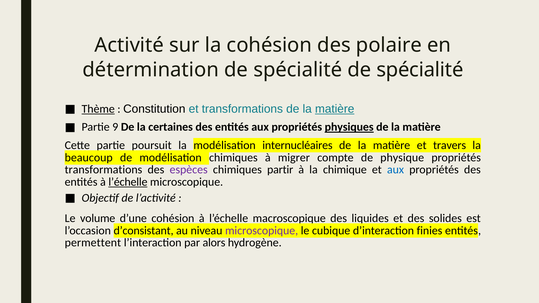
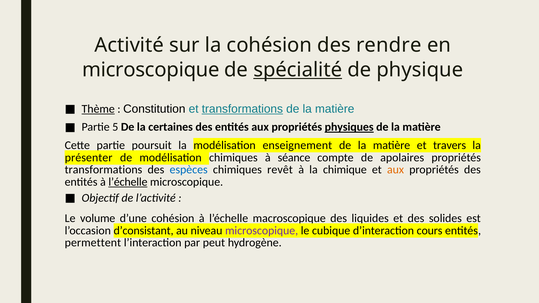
polaire: polaire -> rendre
détermination at (151, 70): détermination -> microscopique
spécialité at (298, 70) underline: none -> present
spécialité at (420, 70): spécialité -> physique
transformations at (242, 109) underline: none -> present
matière at (335, 109) underline: present -> none
9: 9 -> 5
internucléaires: internucléaires -> enseignement
beaucoup: beaucoup -> présenter
migrer: migrer -> séance
physique: physique -> apolaires
espèces colour: purple -> blue
partir: partir -> revêt
aux at (396, 170) colour: blue -> orange
finies: finies -> cours
alors: alors -> peut
